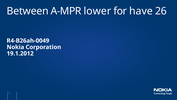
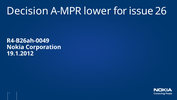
Between: Between -> Decision
have: have -> issue
